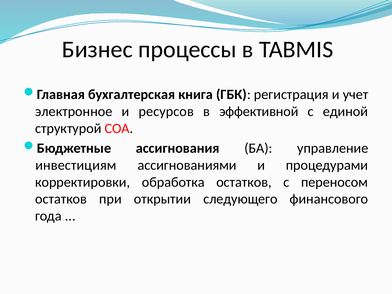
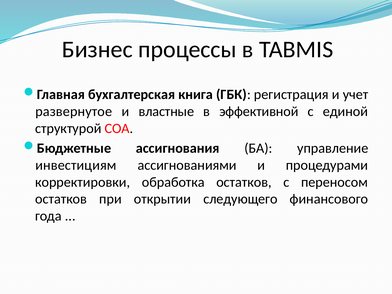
электронное: электронное -> развернутое
ресурсов: ресурсов -> властные
